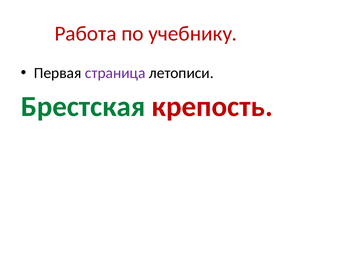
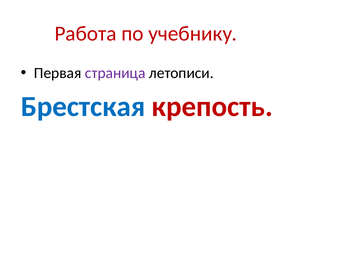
Брестская colour: green -> blue
